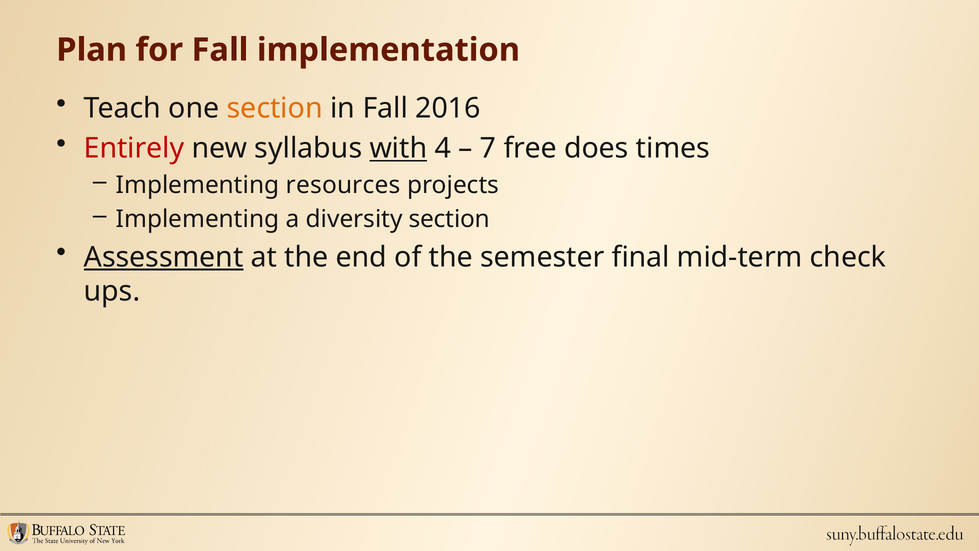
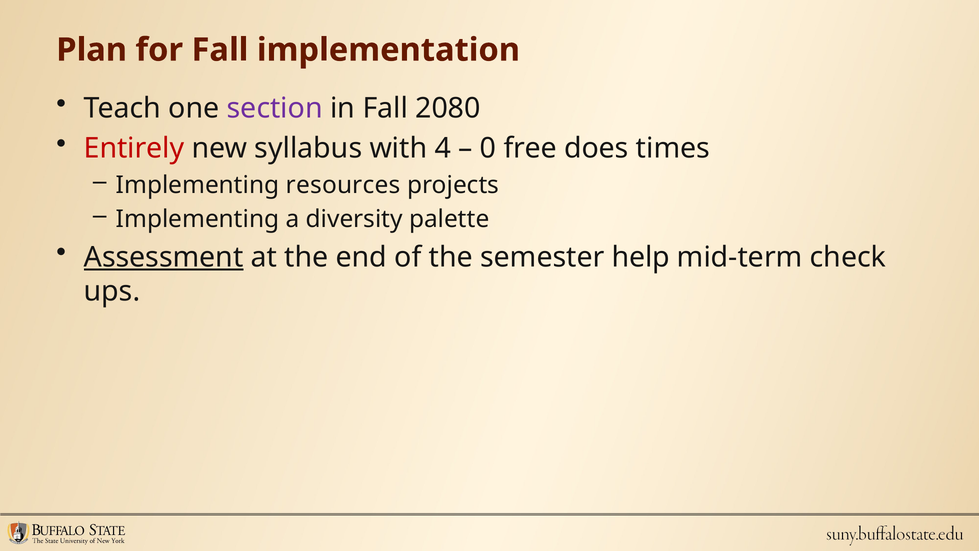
section at (275, 108) colour: orange -> purple
2016: 2016 -> 2080
with underline: present -> none
7: 7 -> 0
diversity section: section -> palette
final: final -> help
